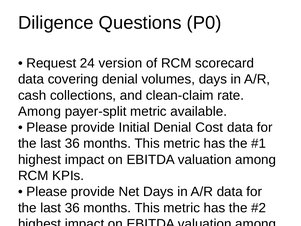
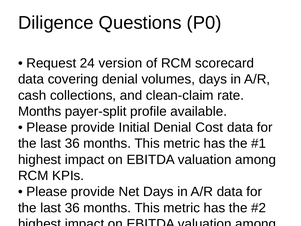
Among at (40, 111): Among -> Months
payer-split metric: metric -> profile
